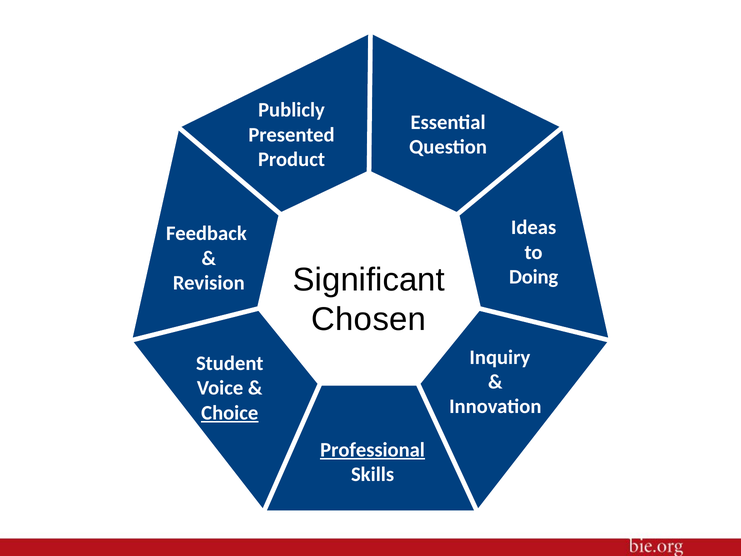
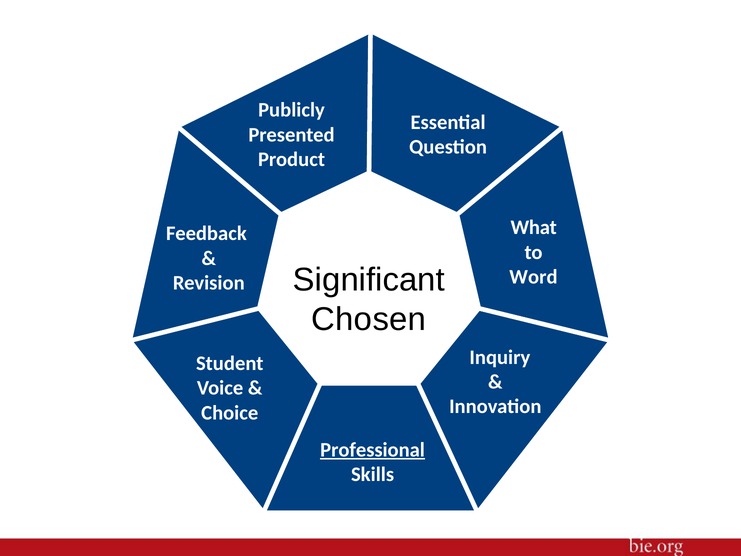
Ideas: Ideas -> What
Doing: Doing -> Word
Choice underline: present -> none
